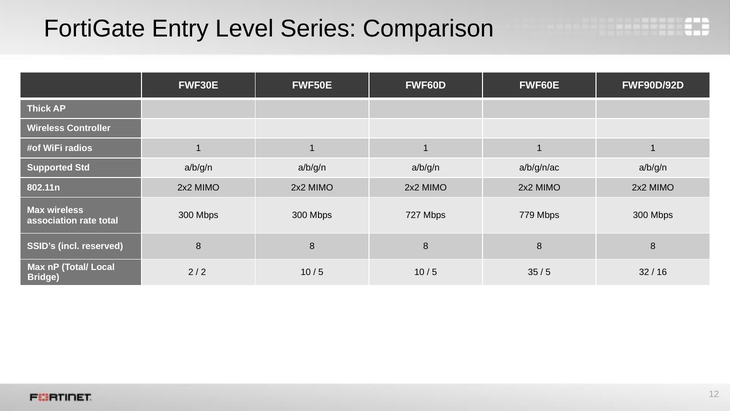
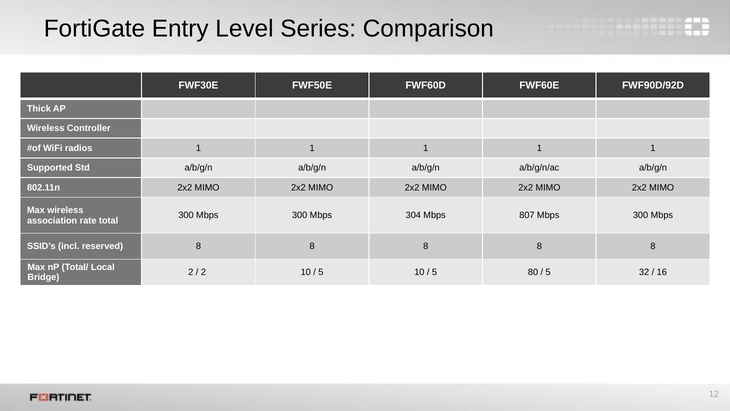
727: 727 -> 304
779: 779 -> 807
35: 35 -> 80
